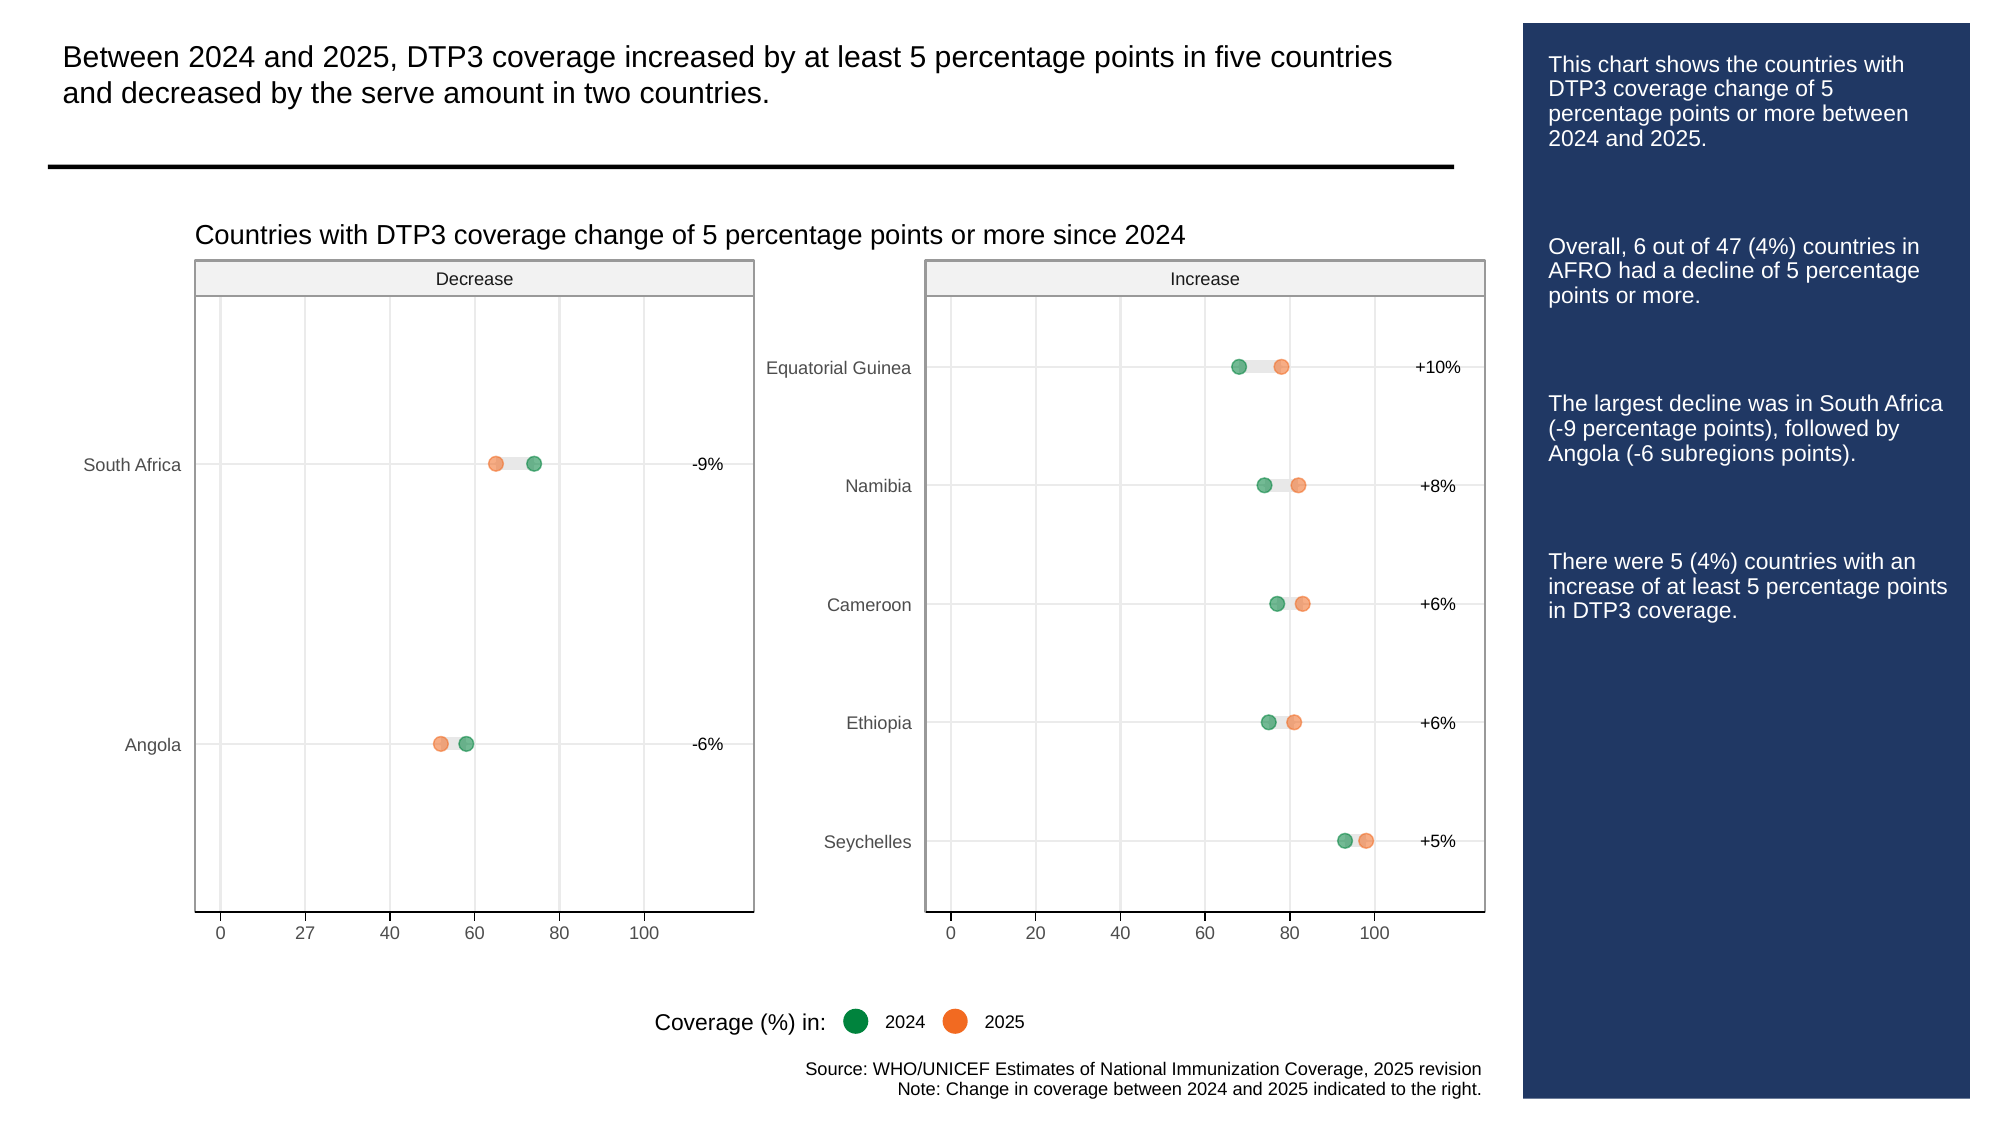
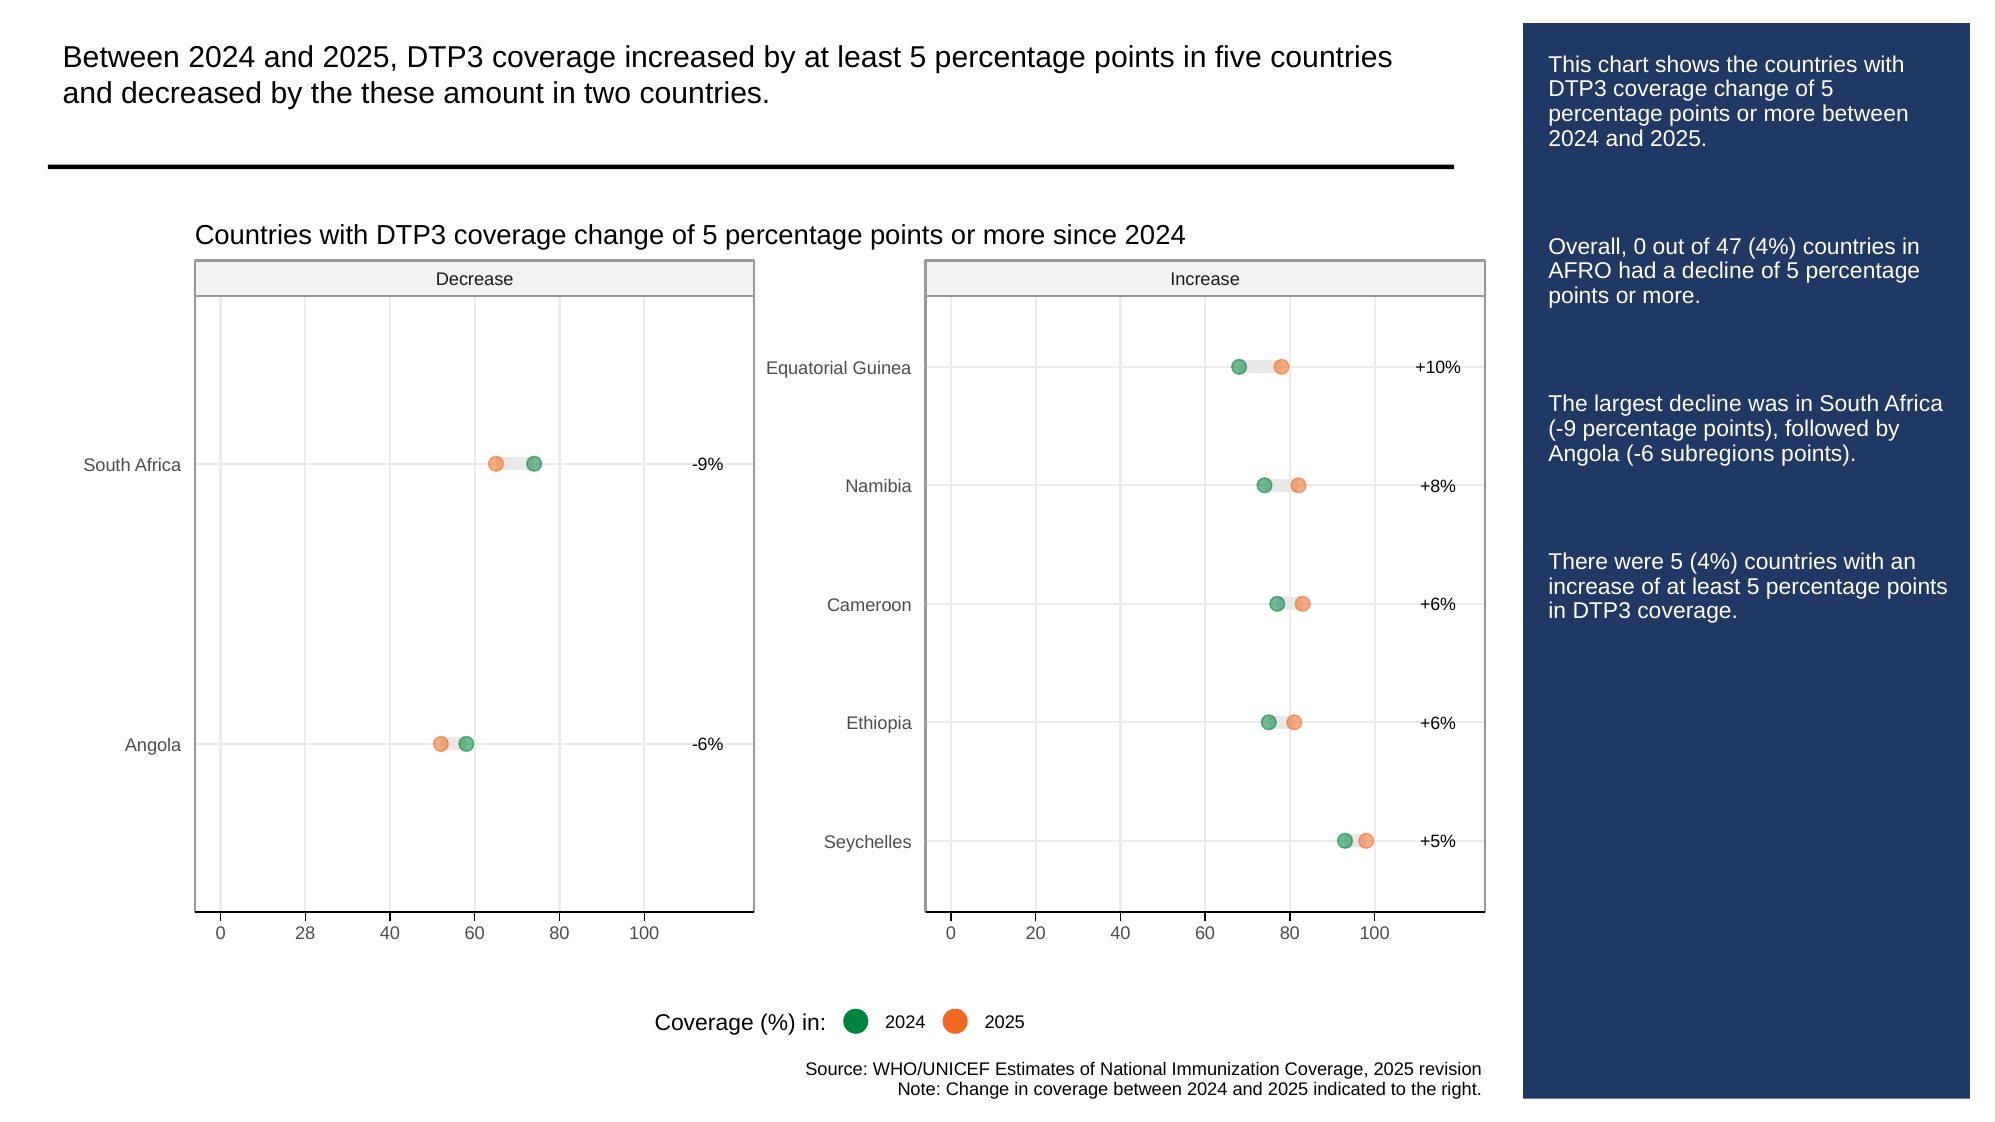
serve: serve -> these
Overall 6: 6 -> 0
27: 27 -> 28
